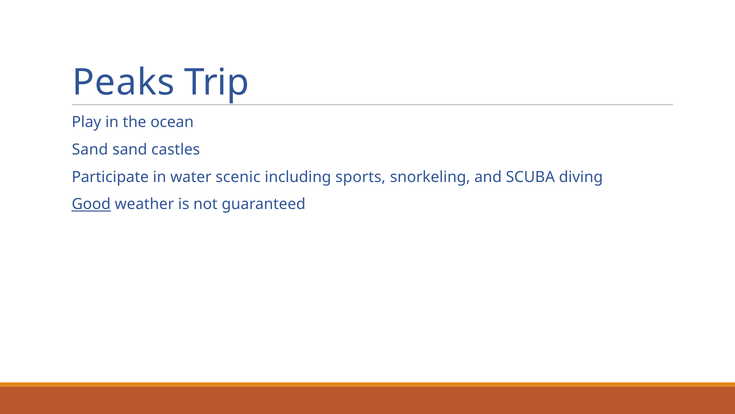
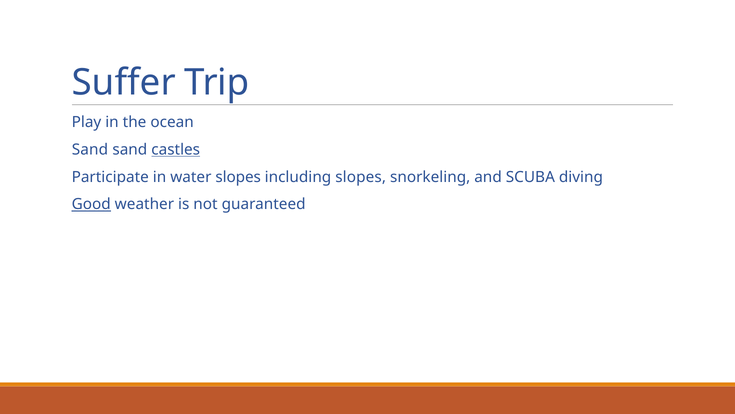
Peaks: Peaks -> Suffer
castles underline: none -> present
water scenic: scenic -> slopes
including sports: sports -> slopes
